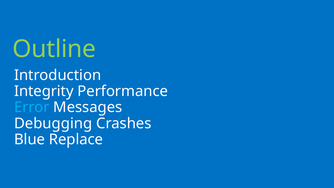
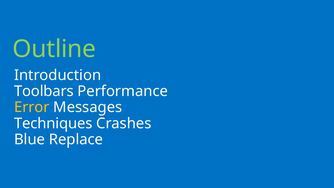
Integrity: Integrity -> Toolbars
Error colour: light blue -> yellow
Debugging: Debugging -> Techniques
